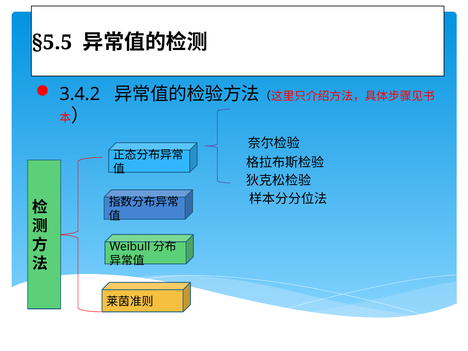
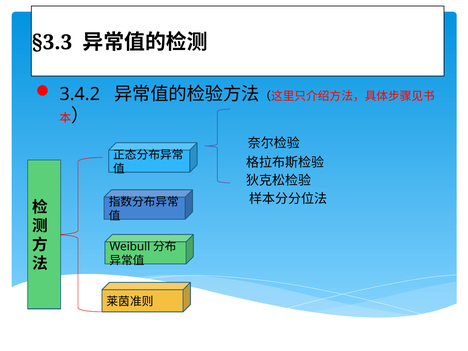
§5.5: §5.5 -> §3.3
